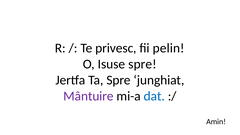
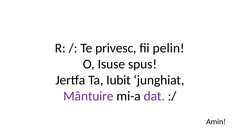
Isuse spre: spre -> spus
Ta Spre: Spre -> Iubit
dat colour: blue -> purple
